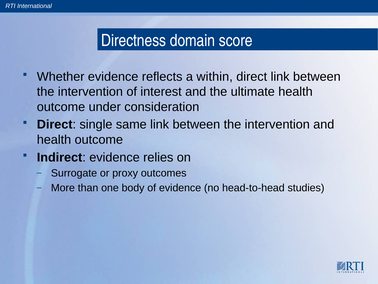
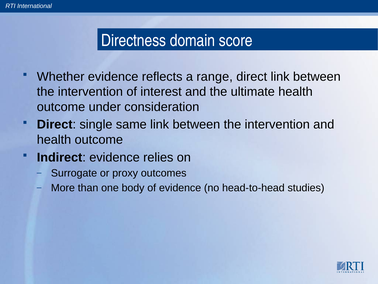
within: within -> range
